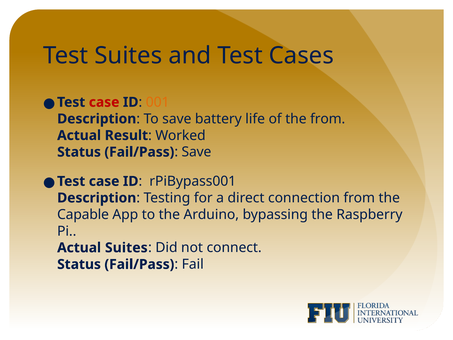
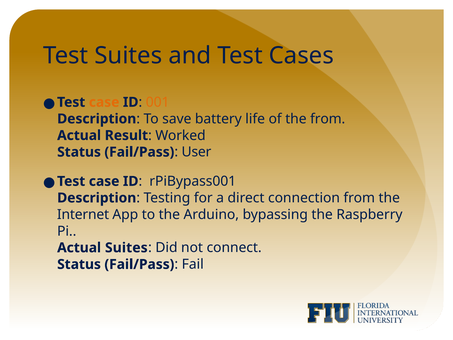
case at (104, 102) colour: red -> orange
Save at (196, 152): Save -> User
Capable: Capable -> Internet
